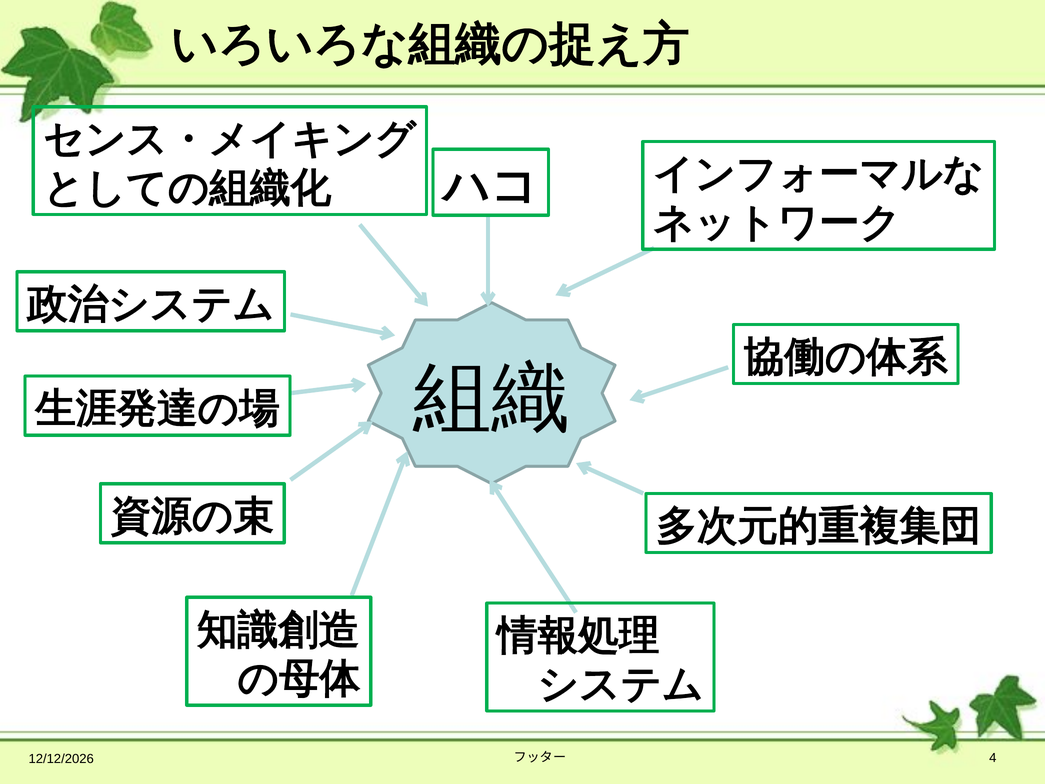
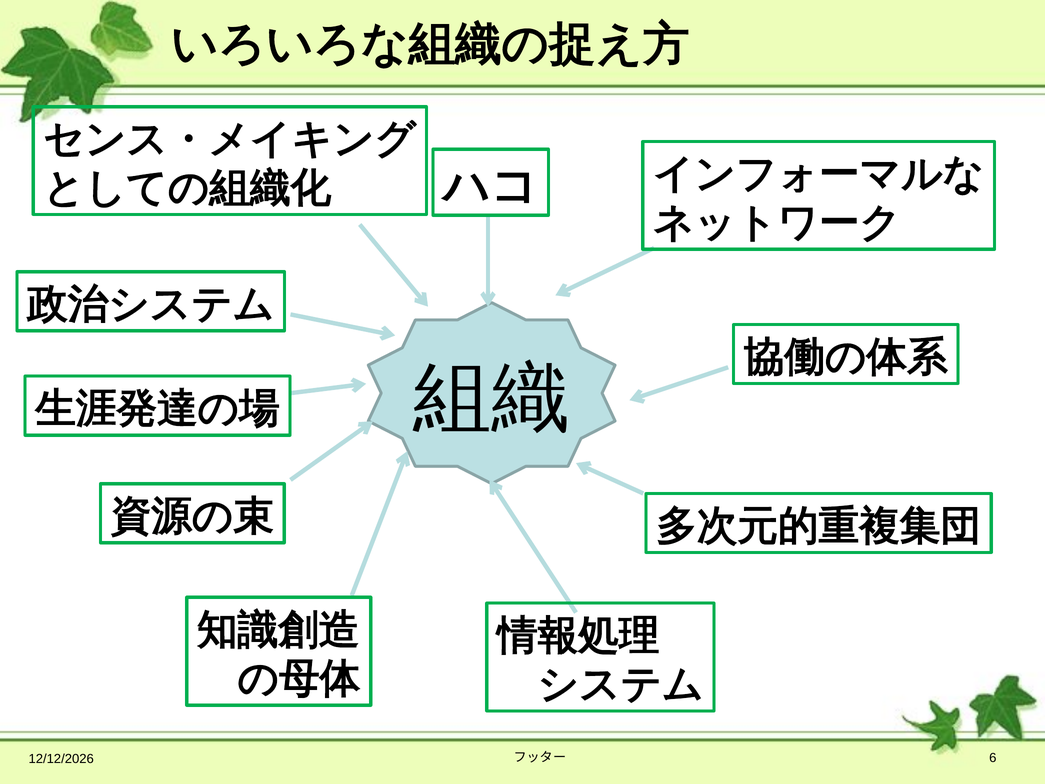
4: 4 -> 6
